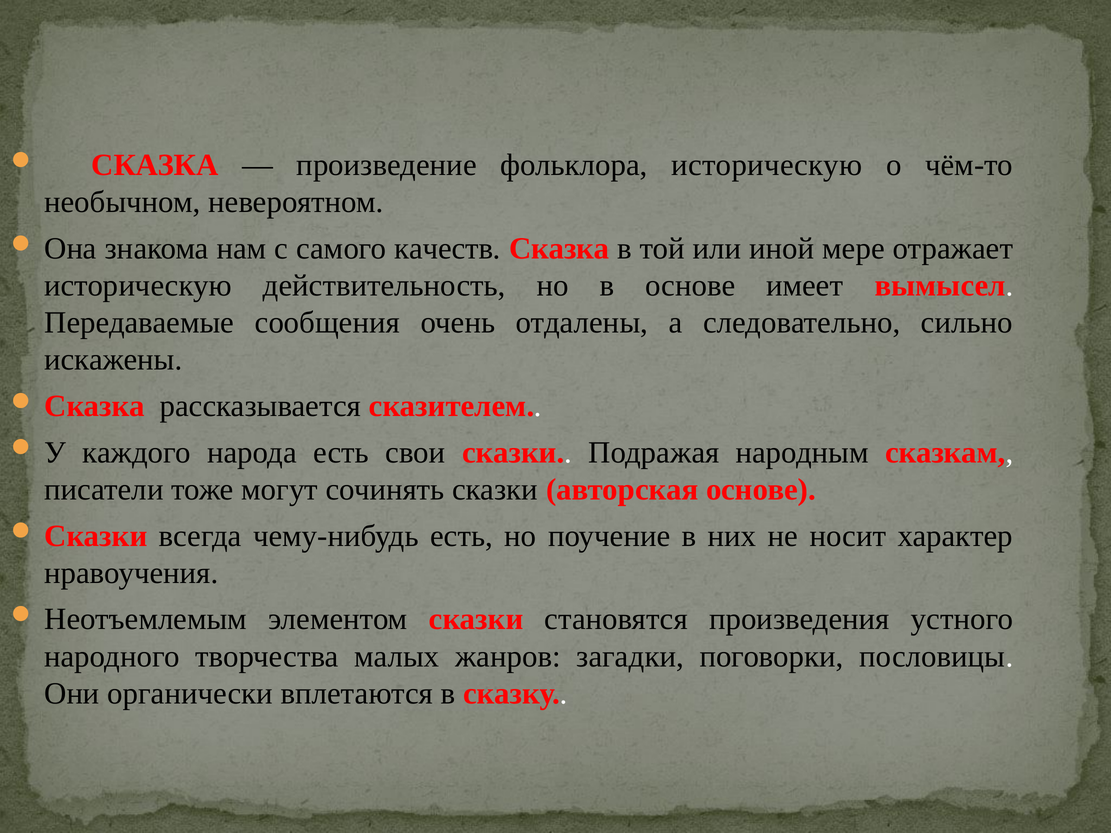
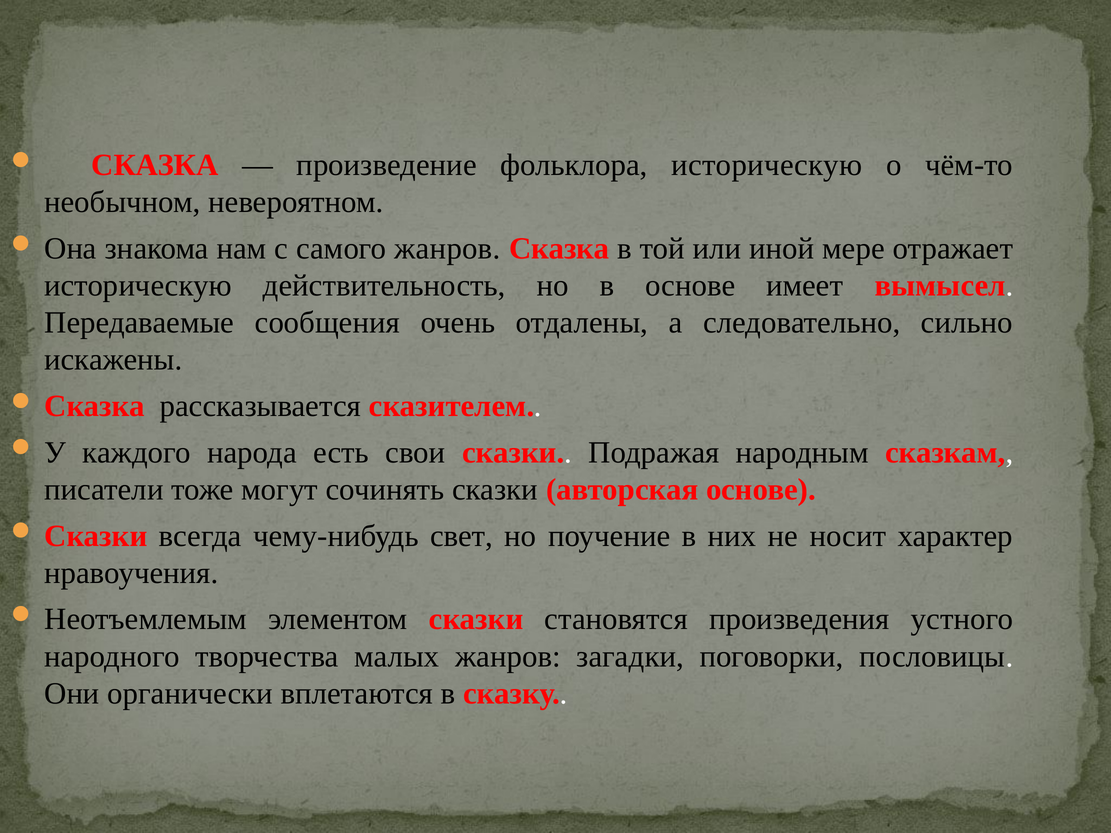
самого качеств: качеств -> жанров
чему-нибудь есть: есть -> свет
